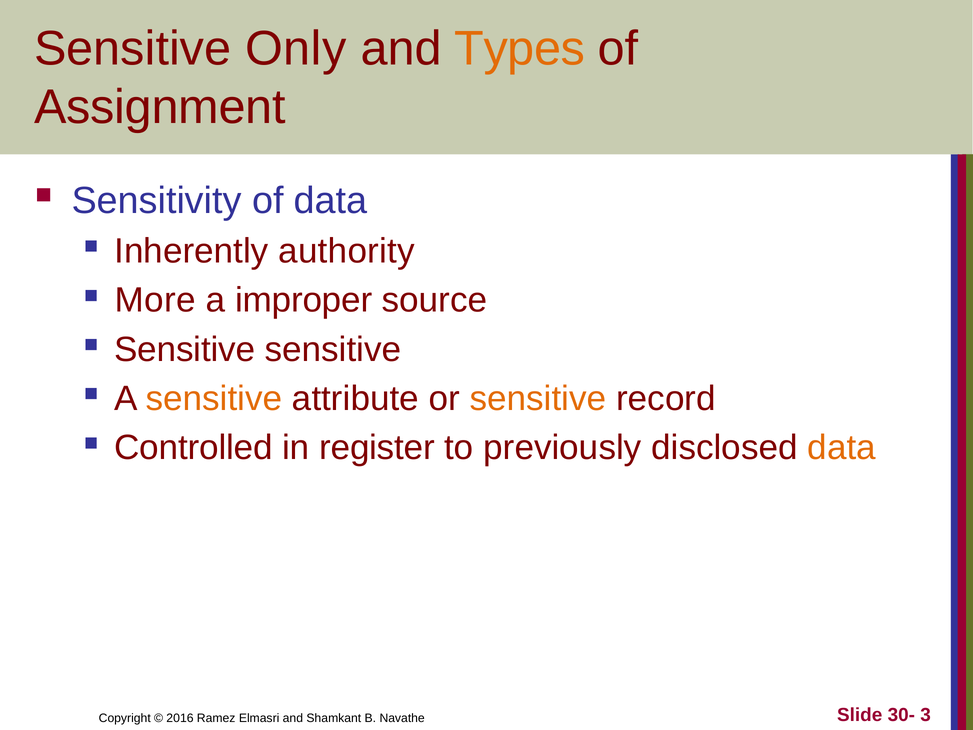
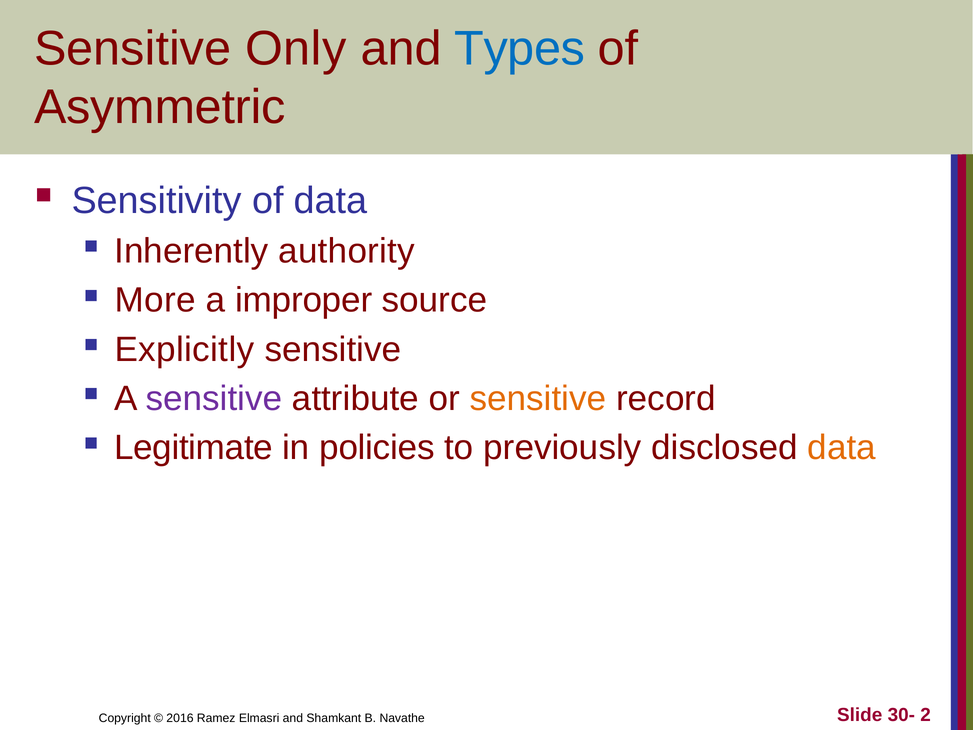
Types colour: orange -> blue
Assignment: Assignment -> Asymmetric
Sensitive at (185, 349): Sensitive -> Explicitly
sensitive at (214, 399) colour: orange -> purple
Controlled: Controlled -> Legitimate
register: register -> policies
3: 3 -> 2
